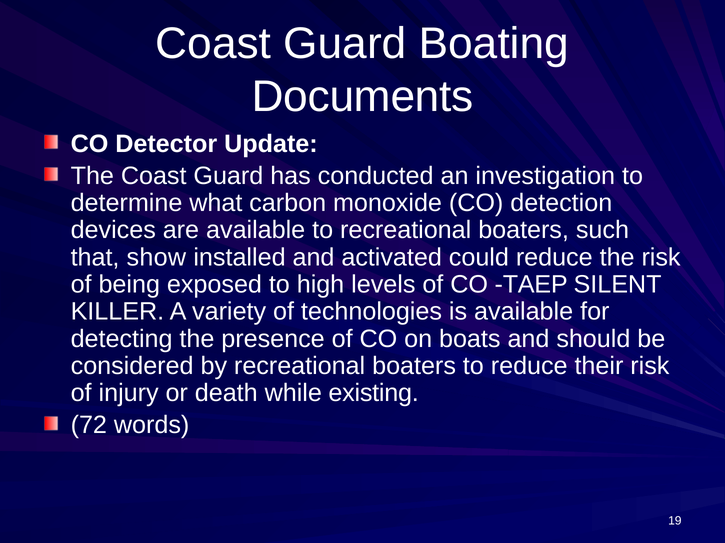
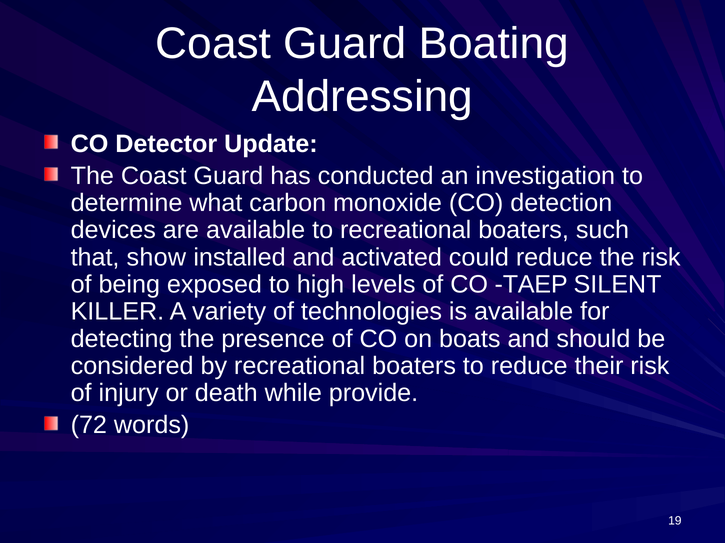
Documents: Documents -> Addressing
existing: existing -> provide
